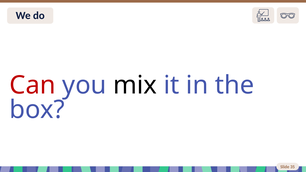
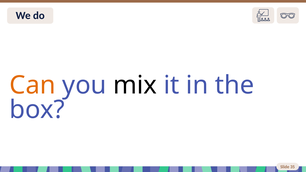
Can colour: red -> orange
